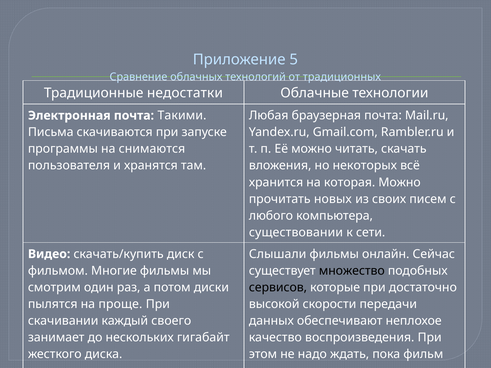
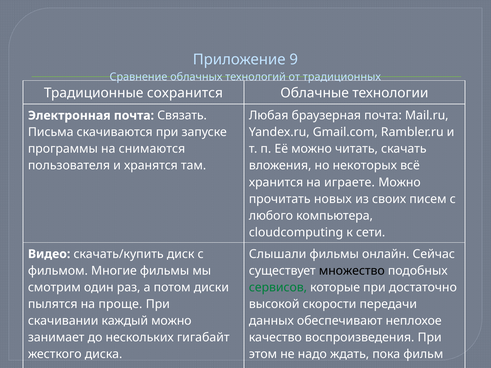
5: 5 -> 9
недостатки: недостатки -> сохранится
Такими: Такими -> Связать
которая: которая -> играете
существовании: существовании -> cloudcomputing
сервисов colour: black -> green
каждый своего: своего -> можно
